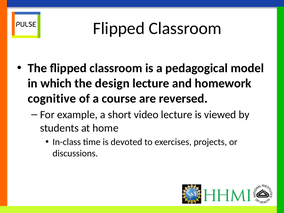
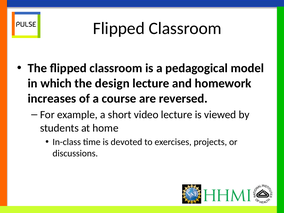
cognitive: cognitive -> increases
